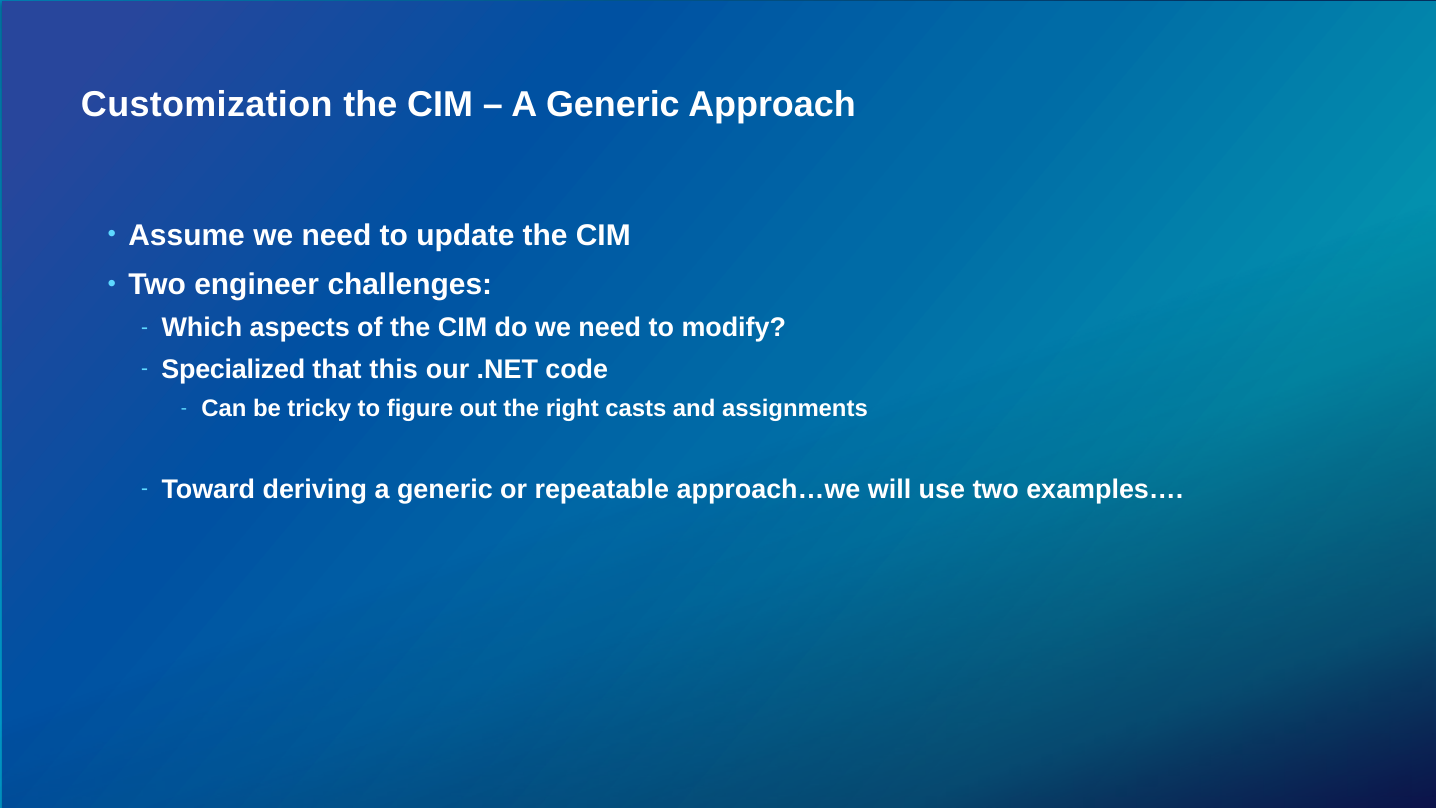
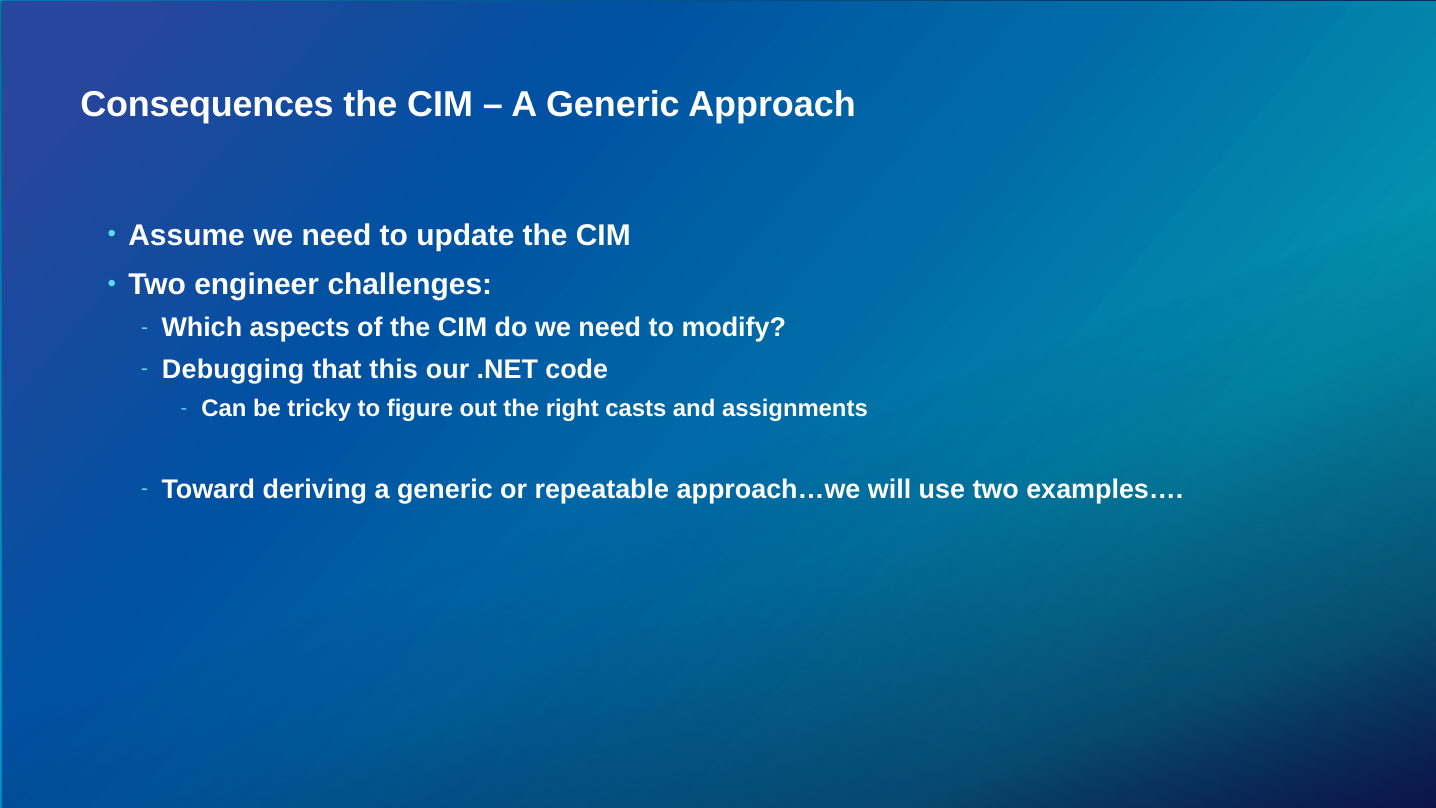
Customization: Customization -> Consequences
Specialized: Specialized -> Debugging
